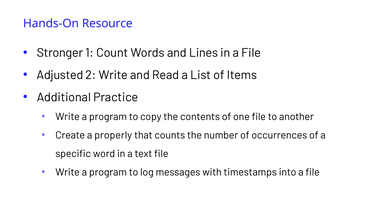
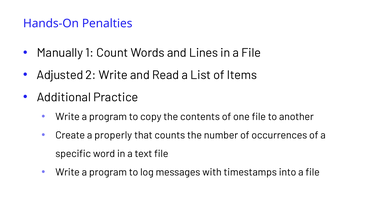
Resource: Resource -> Penalties
Stronger: Stronger -> Manually
